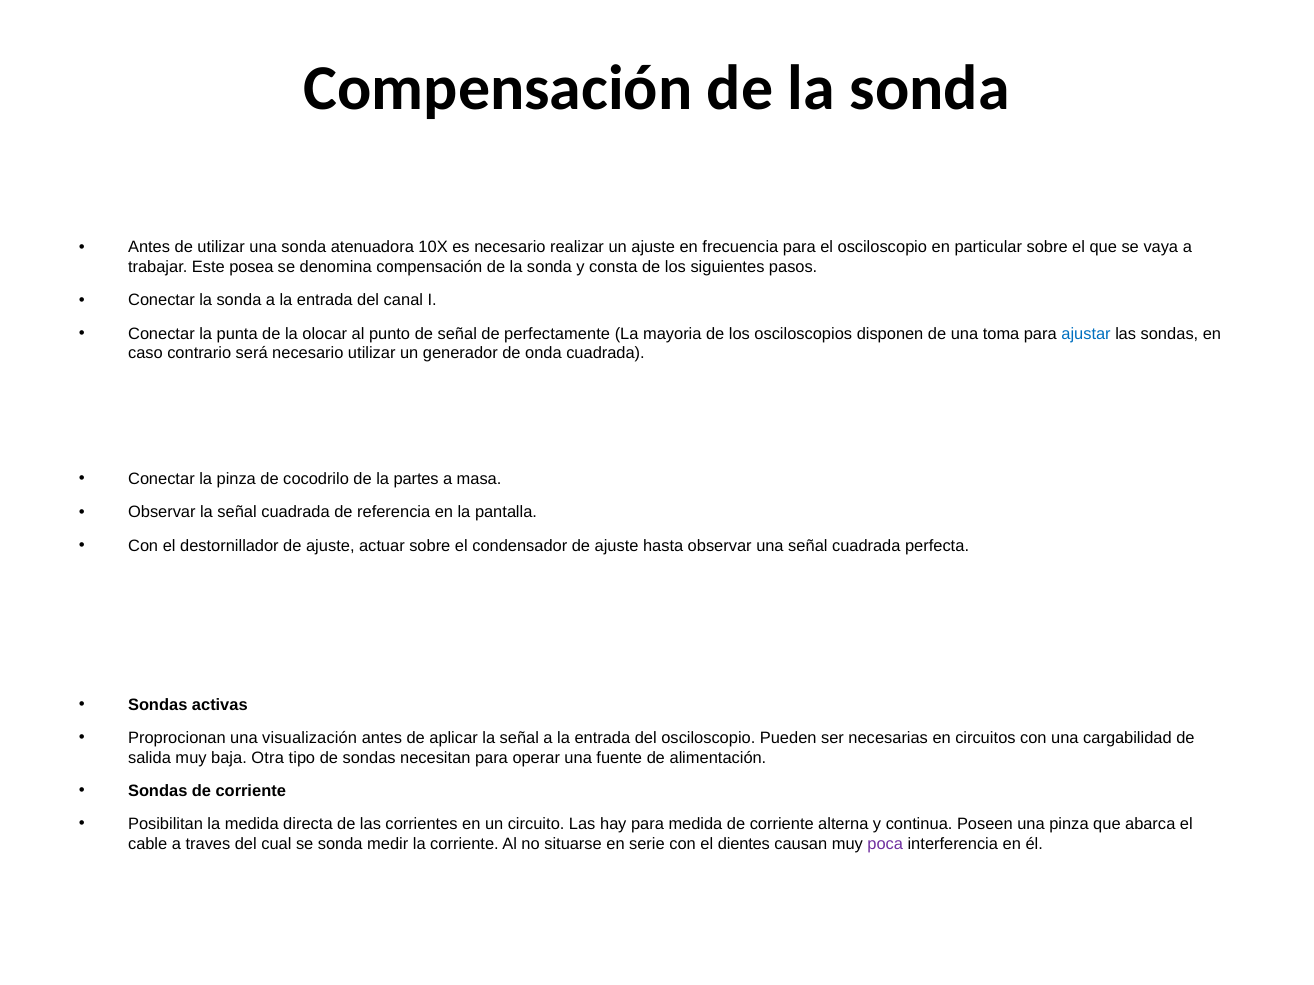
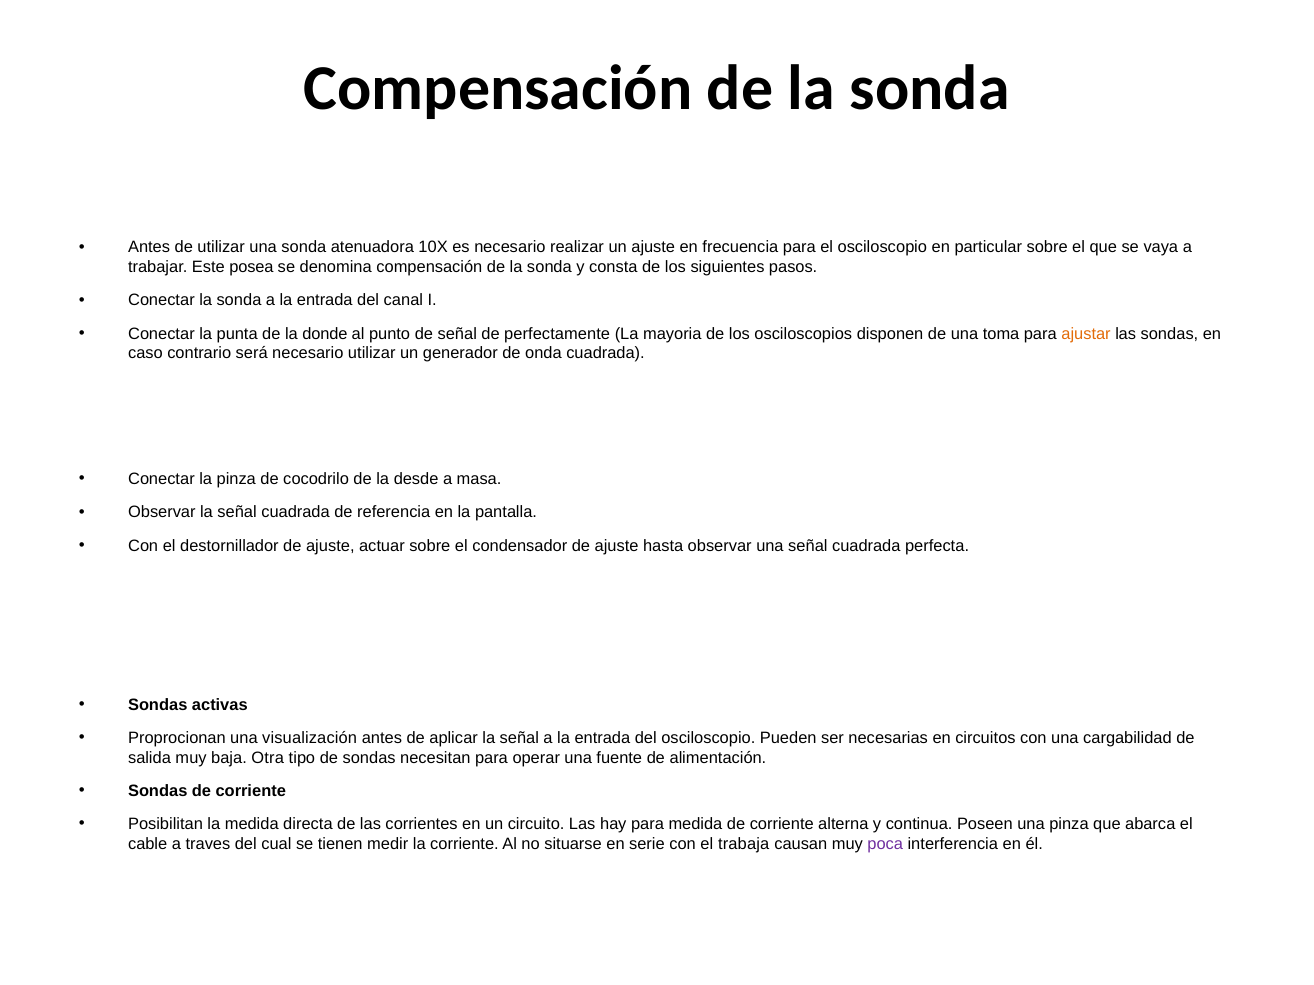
olocar: olocar -> donde
ajustar colour: blue -> orange
partes: partes -> desde
se sonda: sonda -> tienen
dientes: dientes -> trabaja
